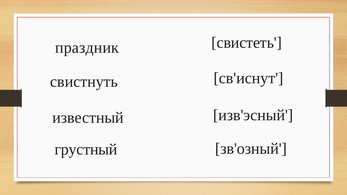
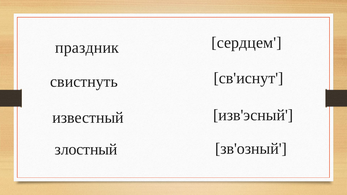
свистеть: свистеть -> сердцем
грустный: грустный -> злостный
